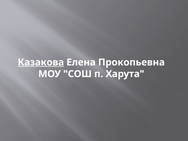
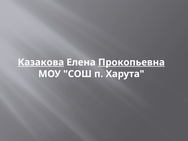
Прокопьевна underline: none -> present
